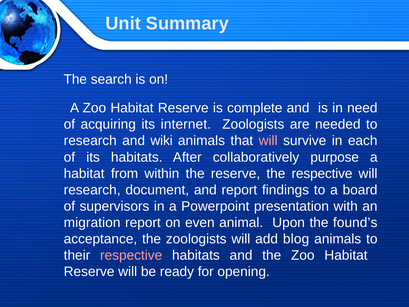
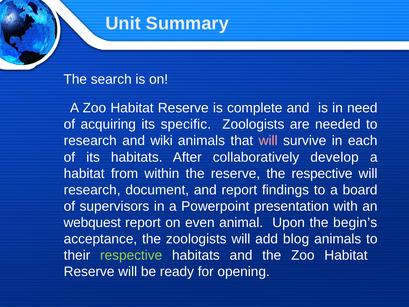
internet: internet -> specific
purpose: purpose -> develop
migration: migration -> webquest
found’s: found’s -> begin’s
respective at (131, 255) colour: pink -> light green
